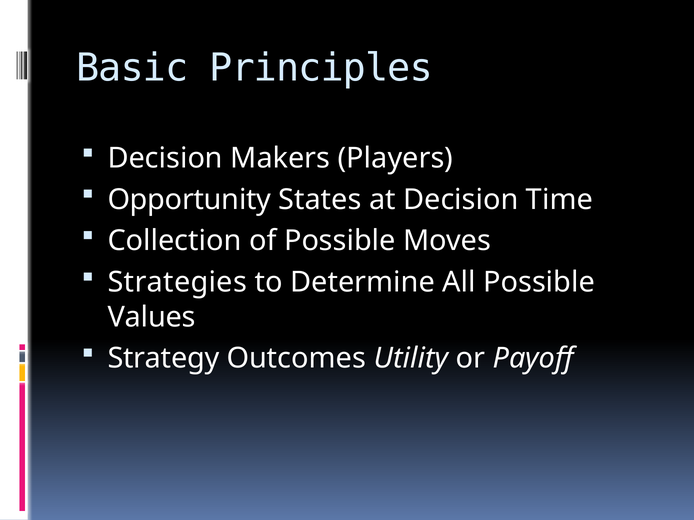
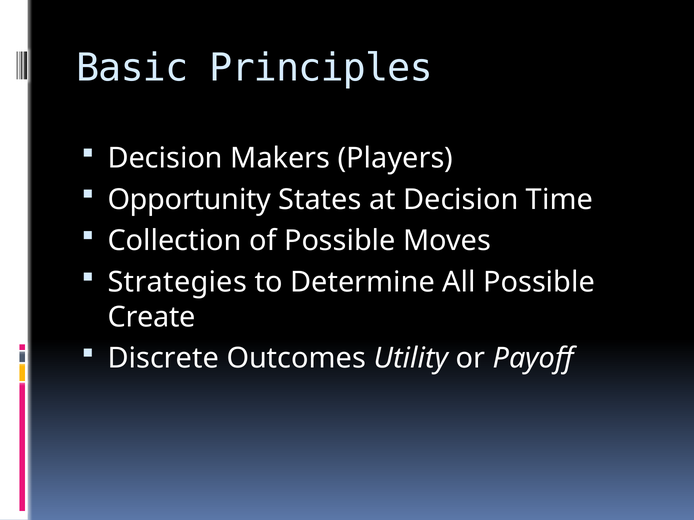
Values: Values -> Create
Strategy: Strategy -> Discrete
